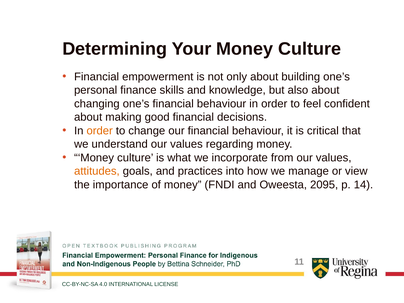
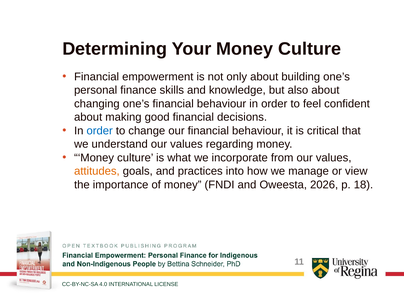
order at (100, 131) colour: orange -> blue
2095: 2095 -> 2026
14: 14 -> 18
